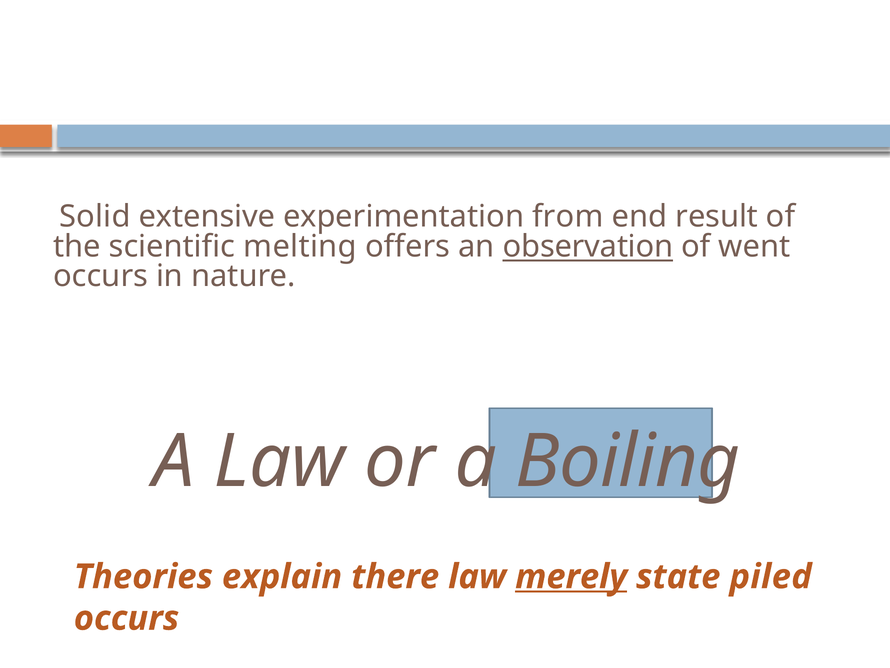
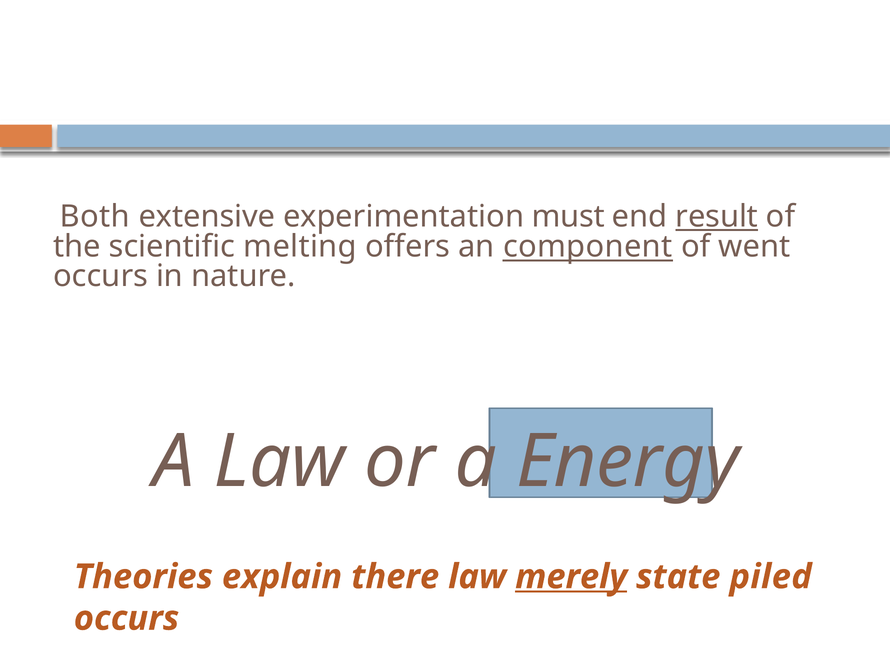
Solid: Solid -> Both
from: from -> must
result underline: none -> present
observation: observation -> component
Boiling: Boiling -> Energy
